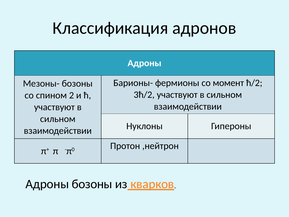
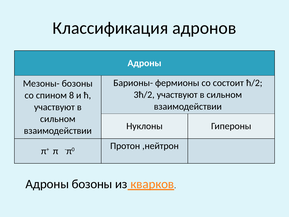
момент: момент -> состоит
2: 2 -> 8
